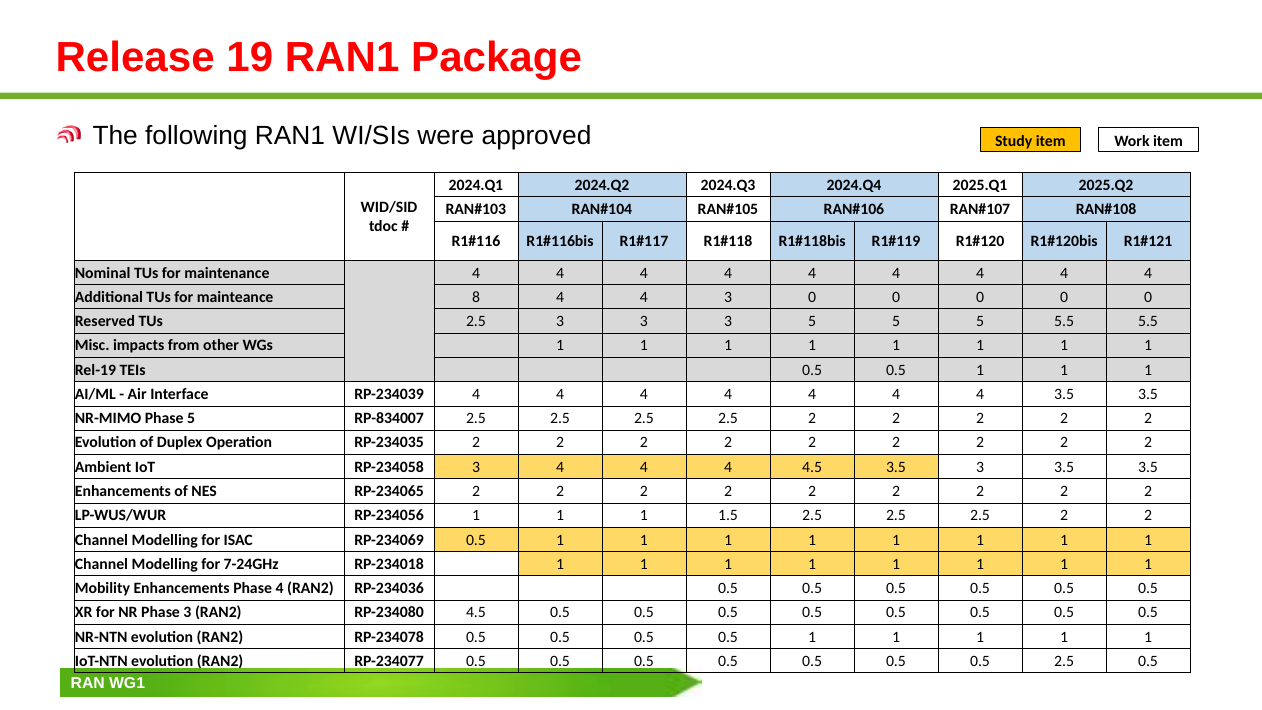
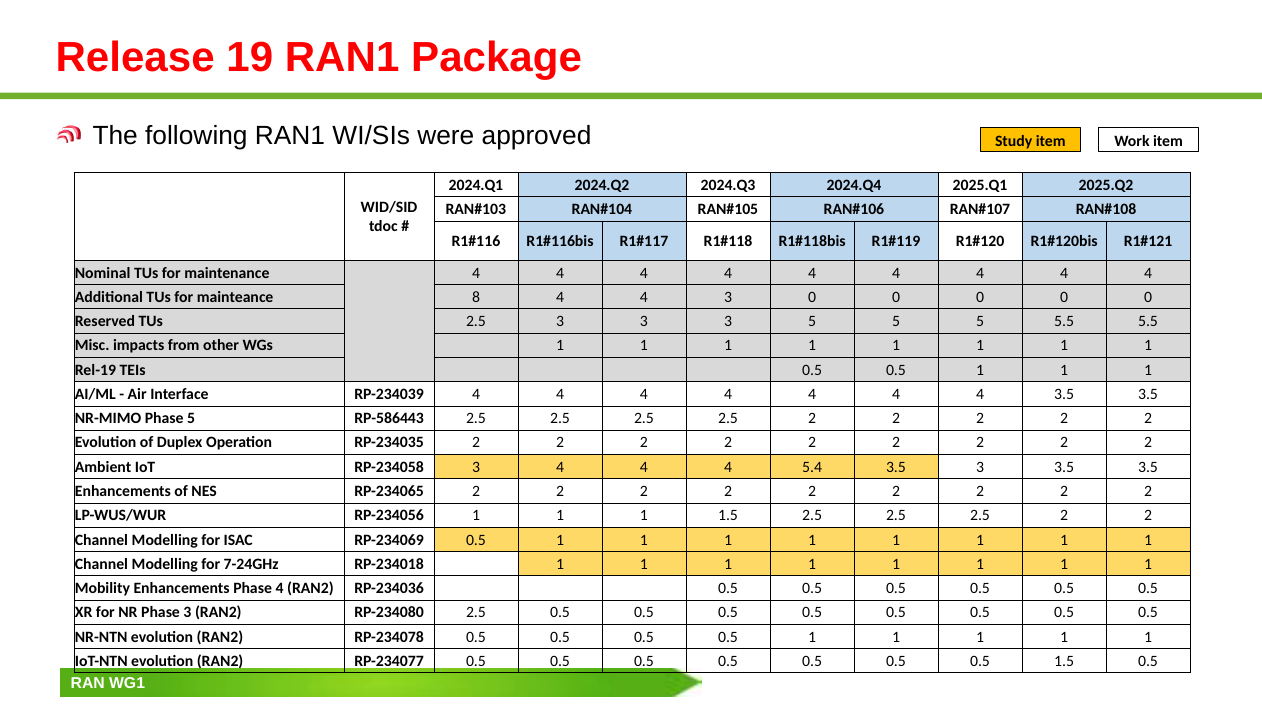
RP-834007: RP-834007 -> RP-586443
4 4.5: 4.5 -> 5.4
RP-234080 4.5: 4.5 -> 2.5
0.5 2.5: 2.5 -> 1.5
